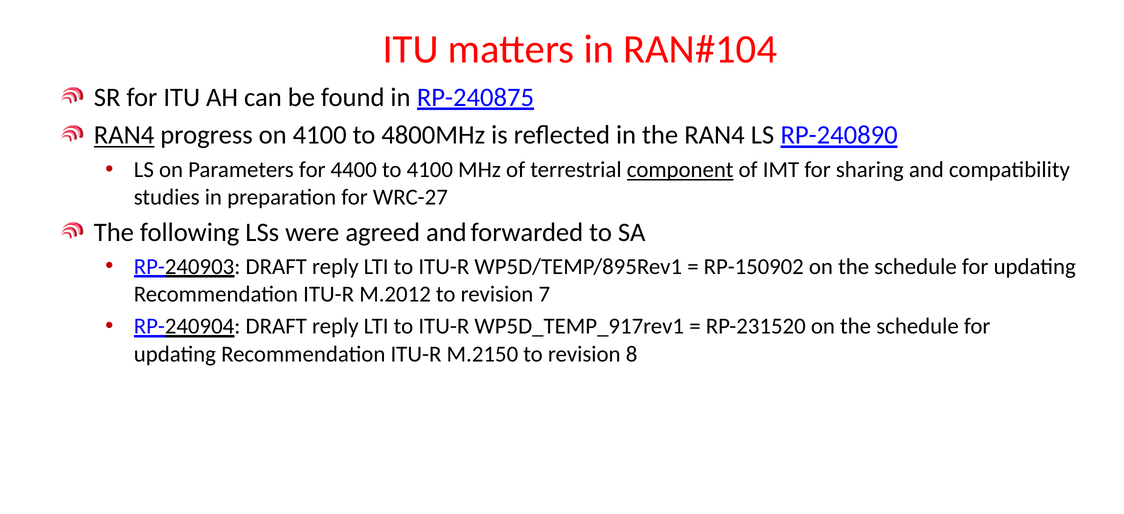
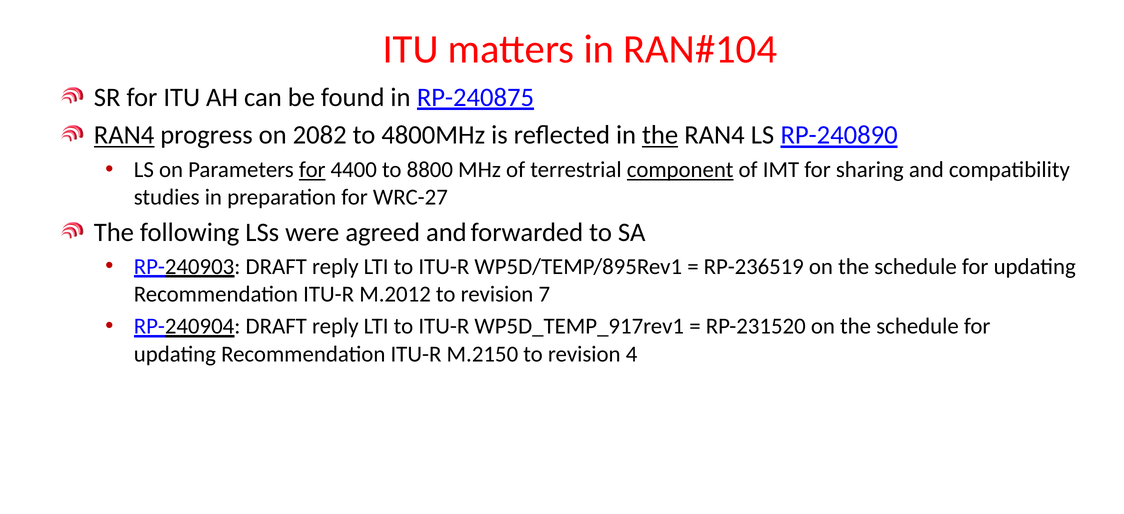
on 4100: 4100 -> 2082
the at (660, 135) underline: none -> present
for at (312, 170) underline: none -> present
to 4100: 4100 -> 8800
RP-150902: RP-150902 -> RP-236519
8: 8 -> 4
